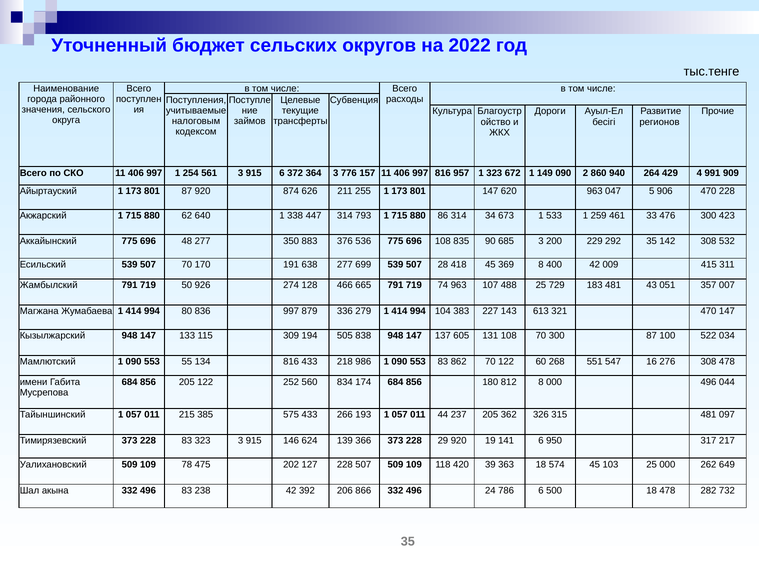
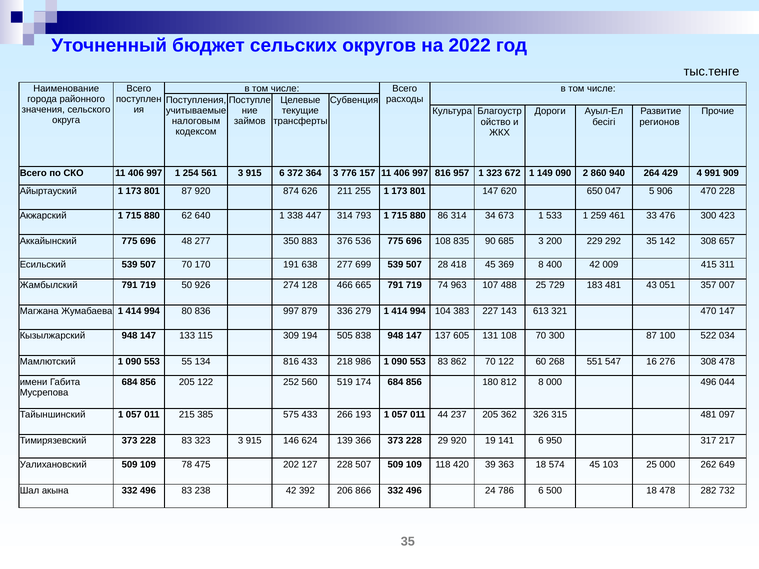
620 963: 963 -> 650
532: 532 -> 657
834: 834 -> 519
